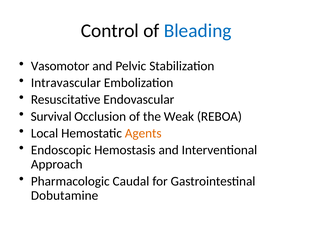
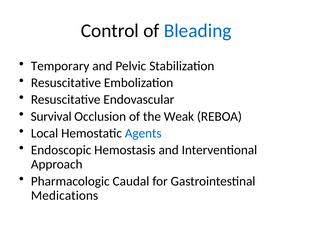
Vasomotor: Vasomotor -> Temporary
Intravascular at (66, 83): Intravascular -> Resuscitative
Agents colour: orange -> blue
Dobutamine: Dobutamine -> Medications
